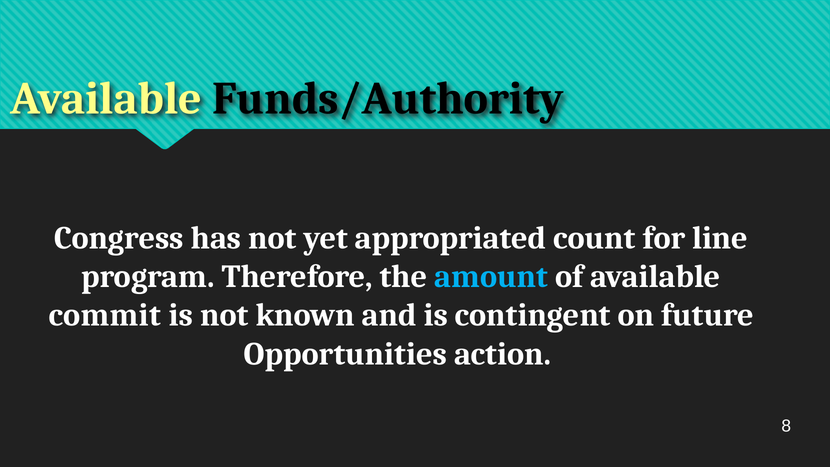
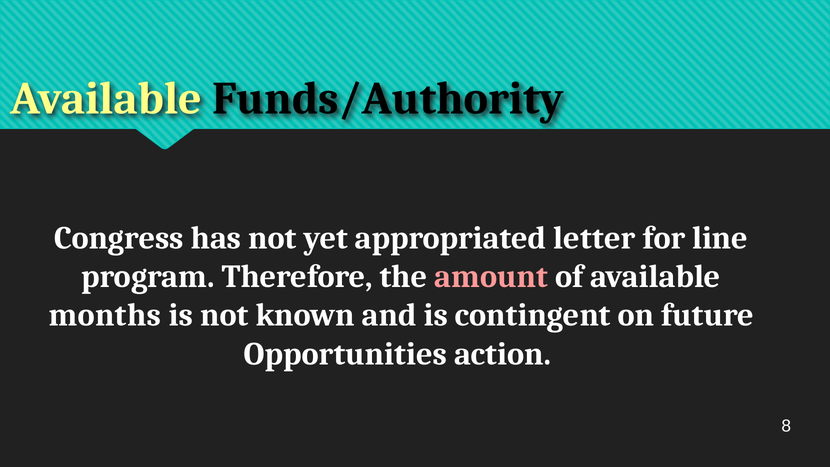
count: count -> letter
amount colour: light blue -> pink
commit: commit -> months
